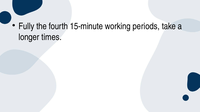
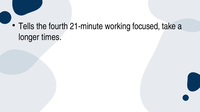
Fully: Fully -> Tells
15-minute: 15-minute -> 21-minute
periods: periods -> focused
